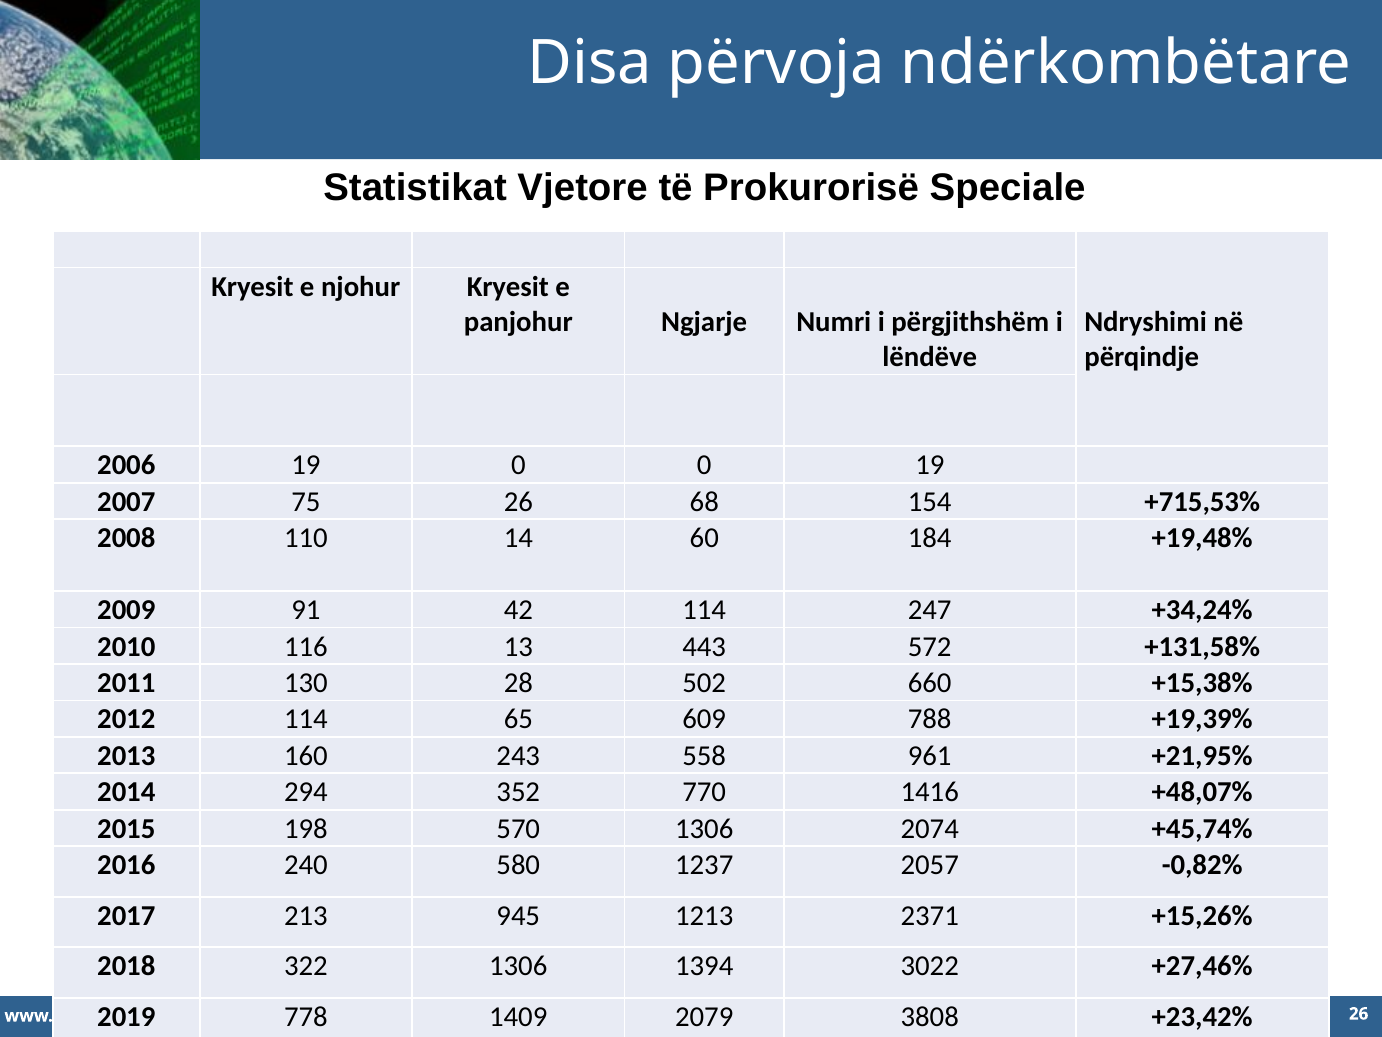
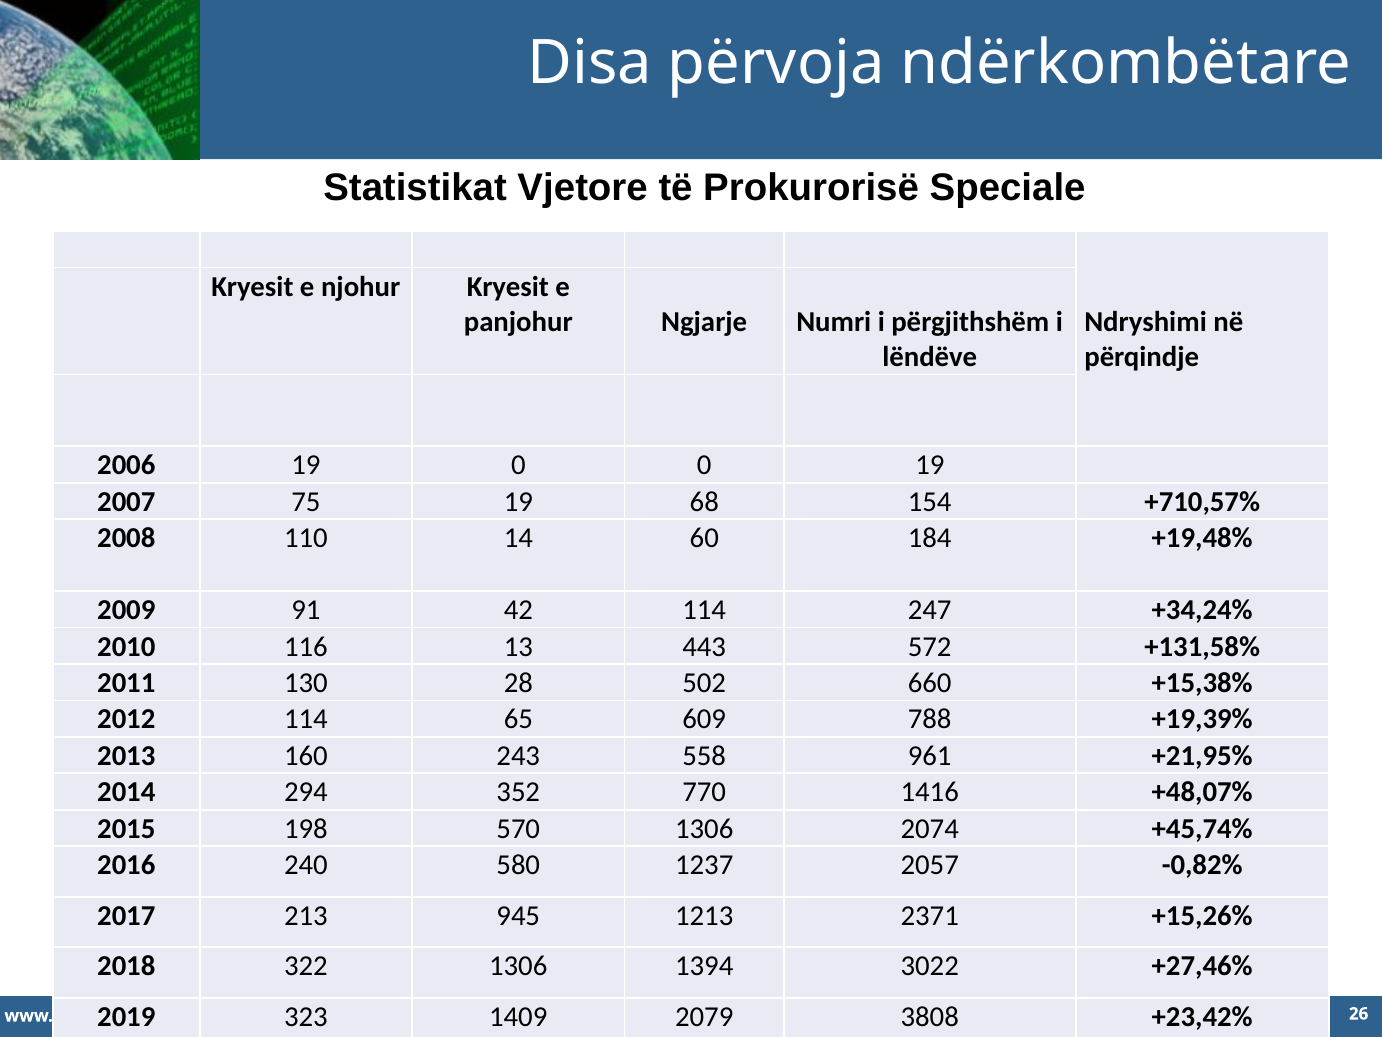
75 26: 26 -> 19
+715,53%: +715,53% -> +710,57%
778: 778 -> 323
